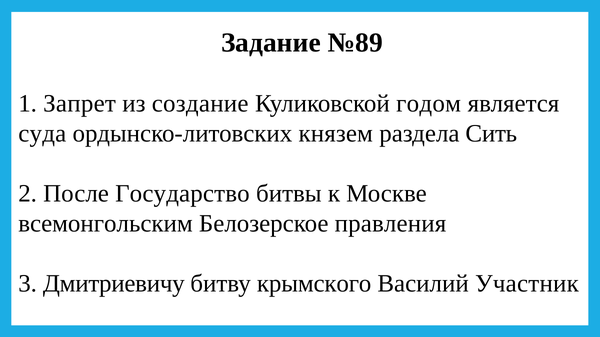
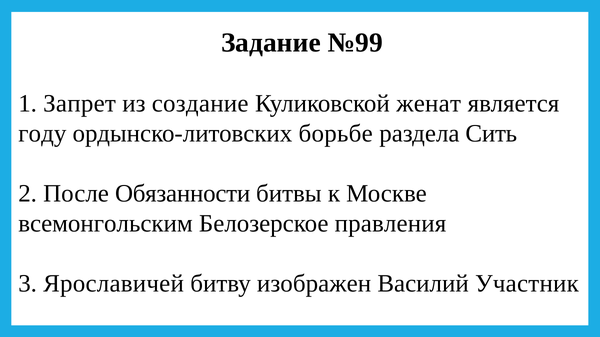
№89: №89 -> №99
годом: годом -> женат
суда: суда -> году
князем: князем -> борьбе
Государство: Государство -> Обязанности
Дмитриевичу: Дмитриевичу -> Ярославичей
крымского: крымского -> изображен
